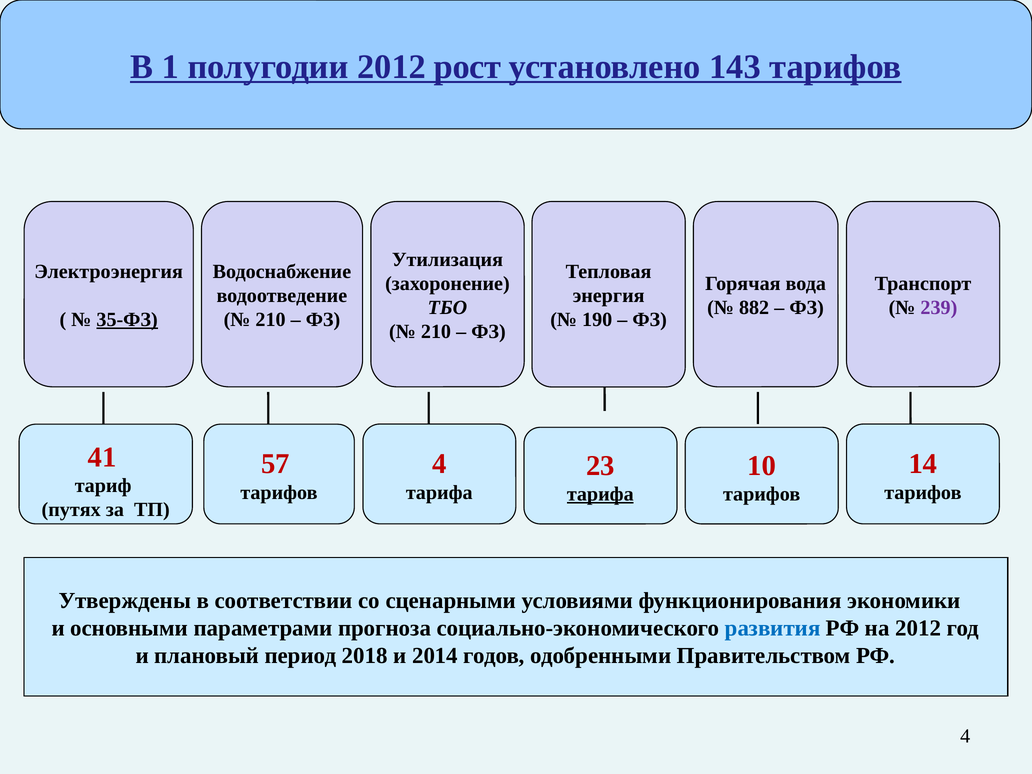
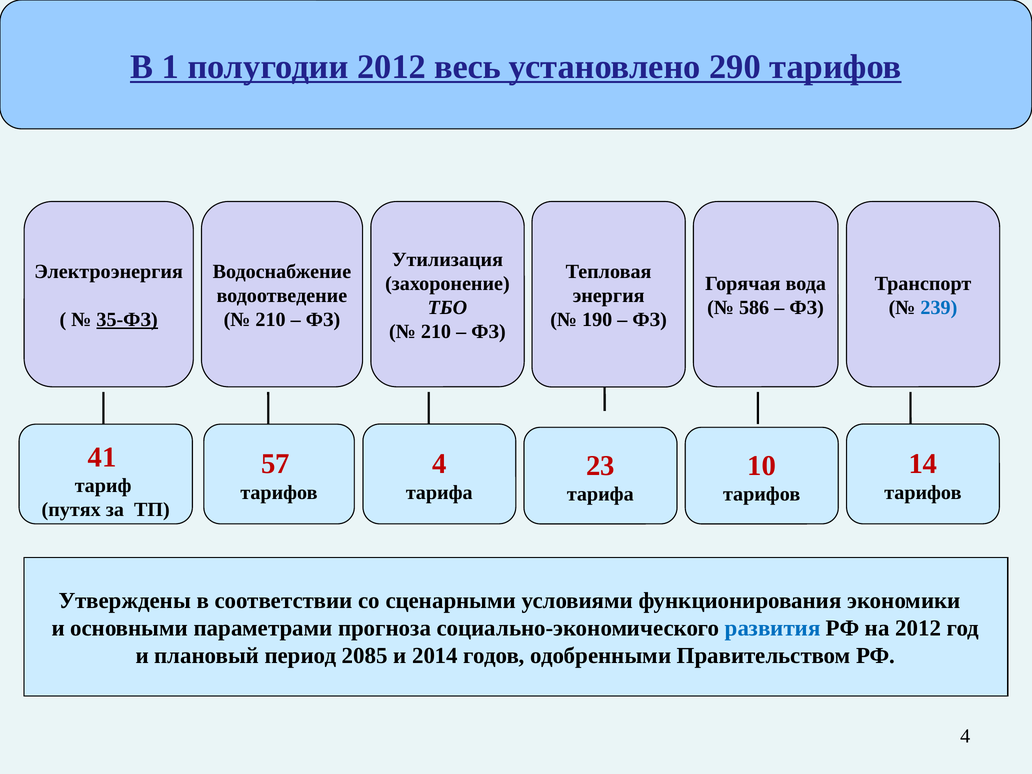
рост: рост -> весь
143: 143 -> 290
882: 882 -> 586
239 colour: purple -> blue
тарифа at (600, 494) underline: present -> none
2018: 2018 -> 2085
